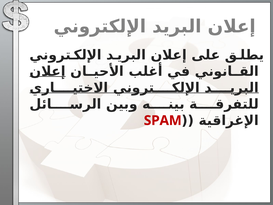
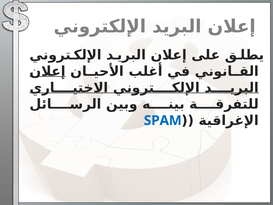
SPAM colour: red -> blue
